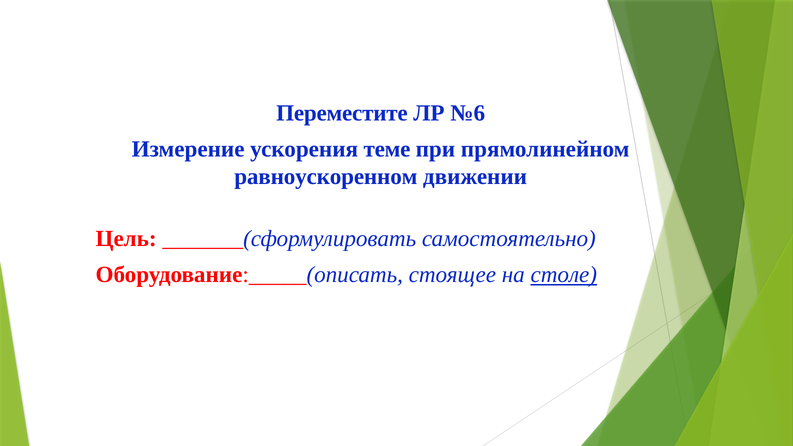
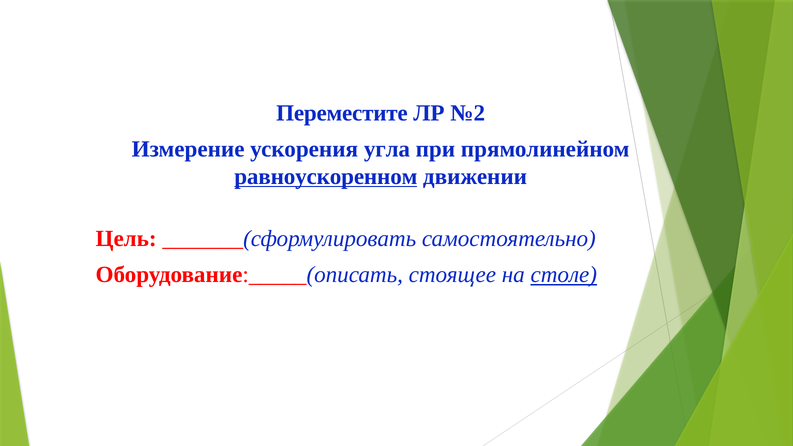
№6: №6 -> №2
теме: теме -> угла
равноускоренном underline: none -> present
